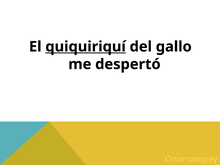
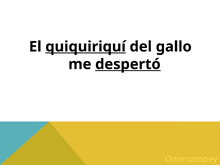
despertó underline: none -> present
